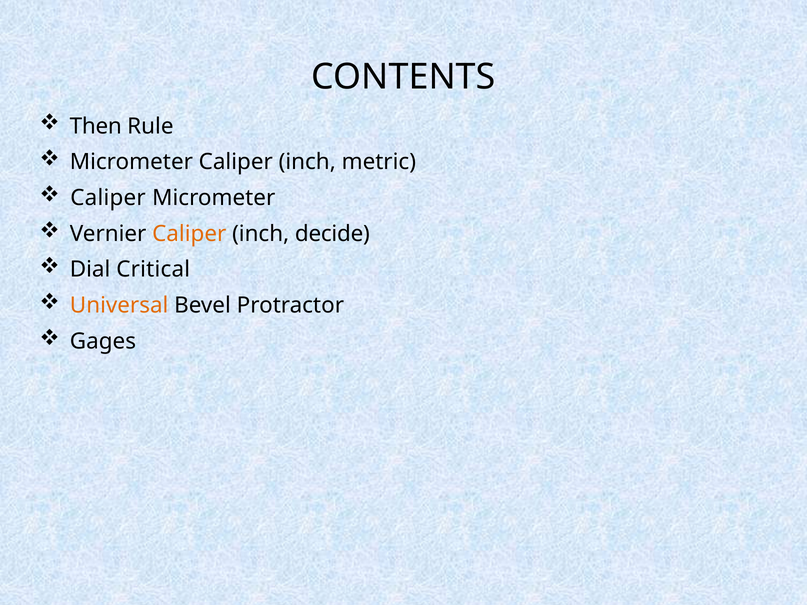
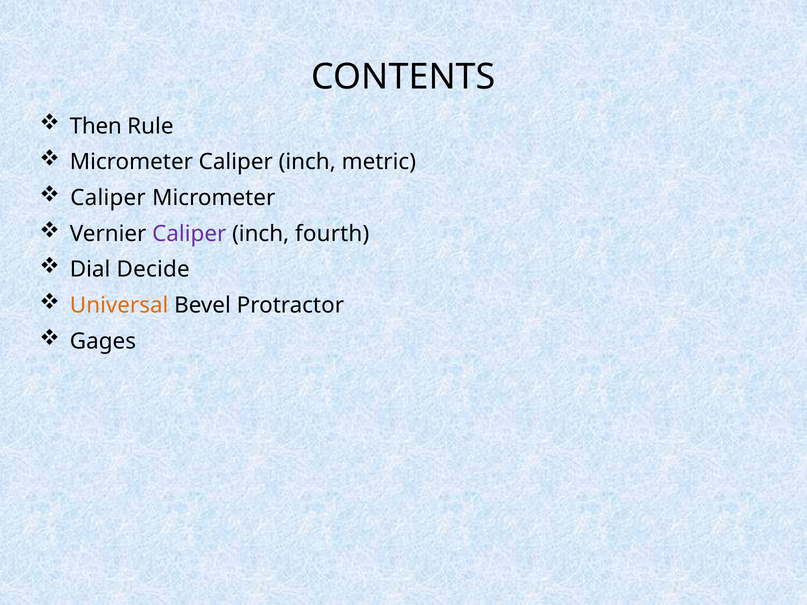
Caliper at (189, 234) colour: orange -> purple
decide: decide -> fourth
Critical: Critical -> Decide
